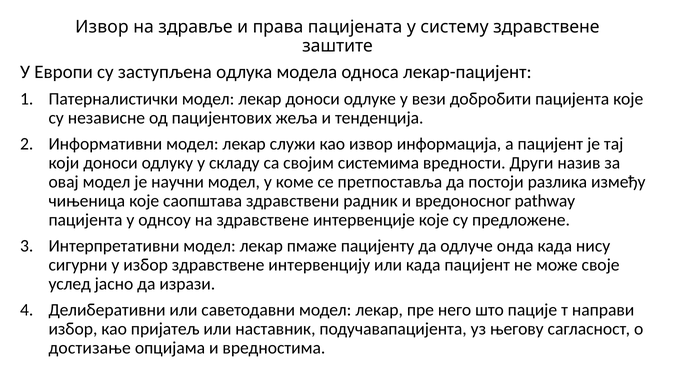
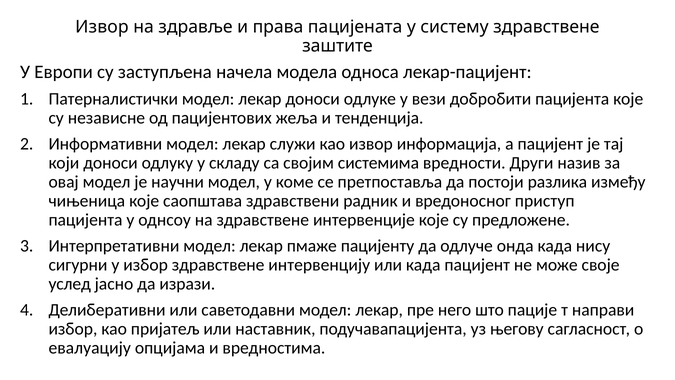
одлука: одлука -> начела
pathway: pathway -> приступ
достизање: достизање -> евалуацију
